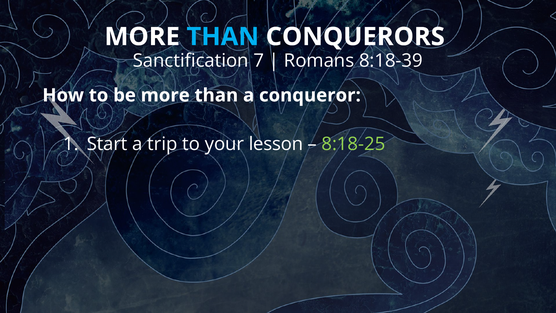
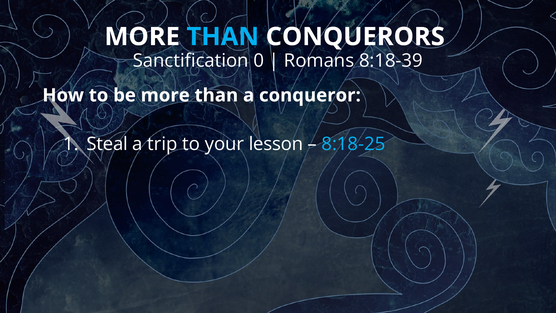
7: 7 -> 0
Start: Start -> Steal
8:18-25 colour: light green -> light blue
